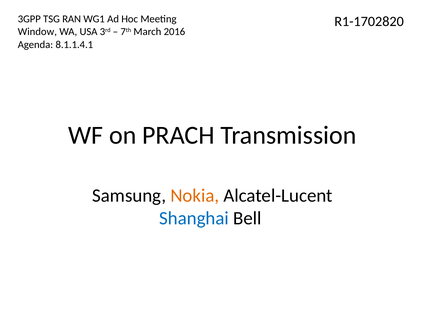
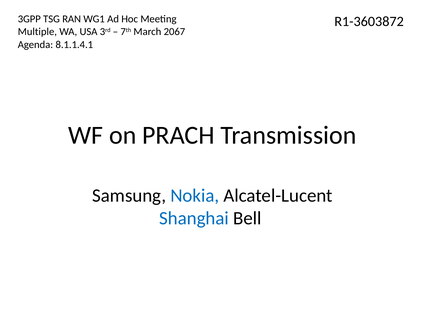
R1-1702820: R1-1702820 -> R1-3603872
Window: Window -> Multiple
2016: 2016 -> 2067
Nokia colour: orange -> blue
